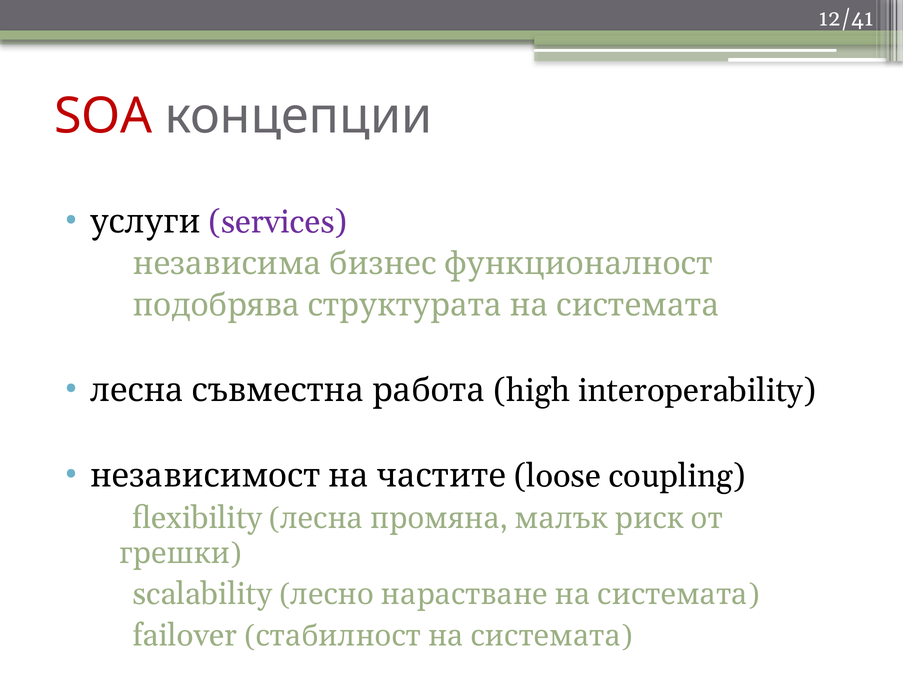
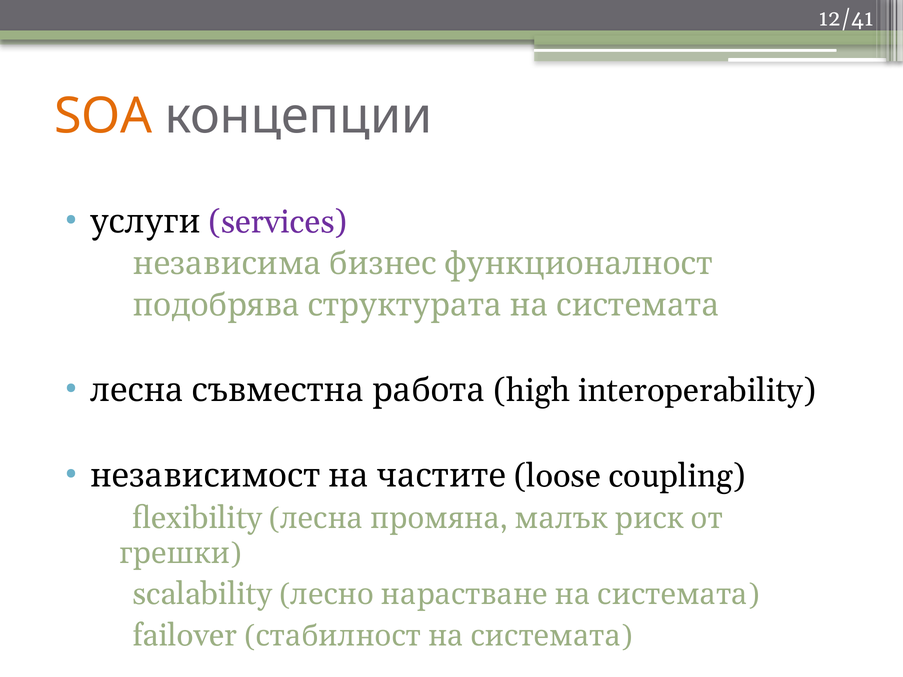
SOA colour: red -> orange
